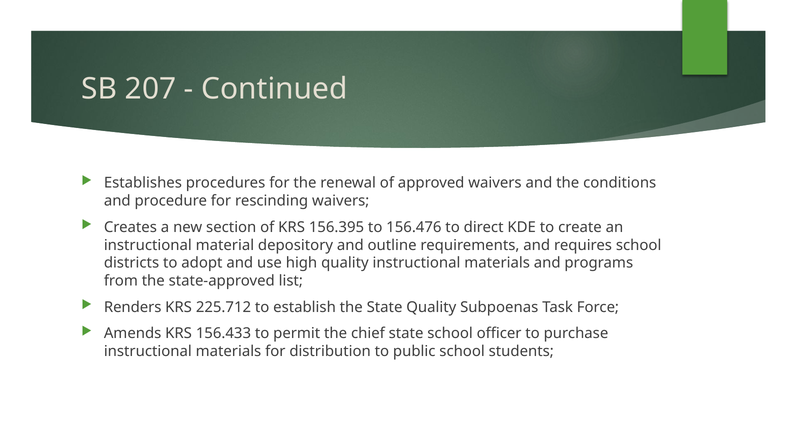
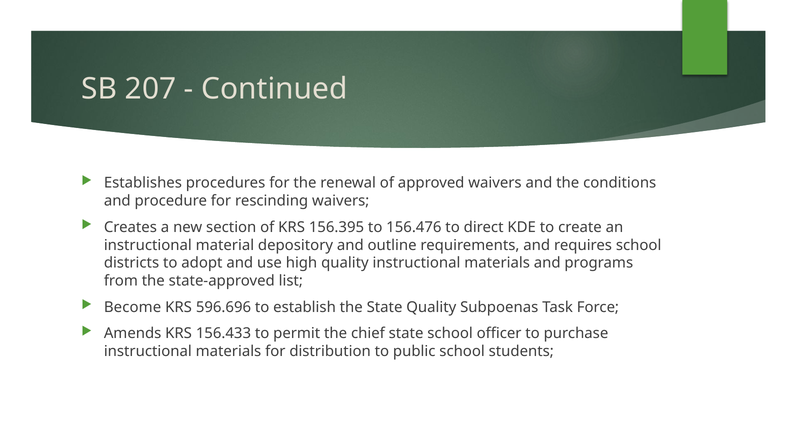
Renders: Renders -> Become
225.712: 225.712 -> 596.696
